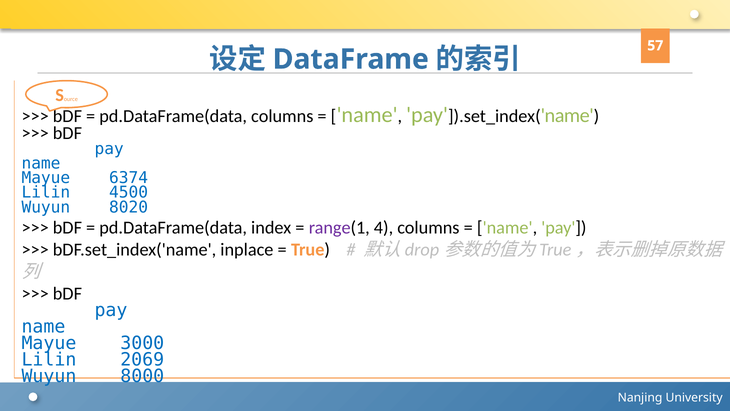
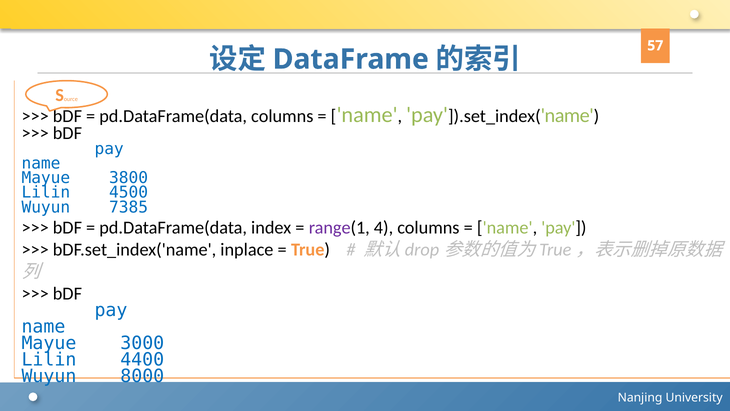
6374: 6374 -> 3800
8020: 8020 -> 7385
2069: 2069 -> 4400
